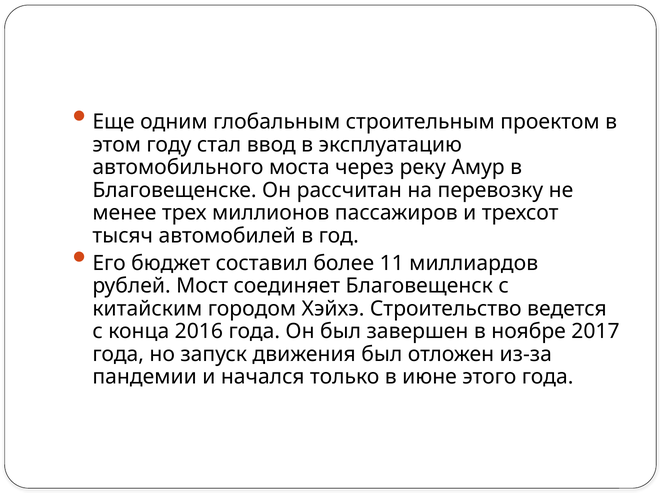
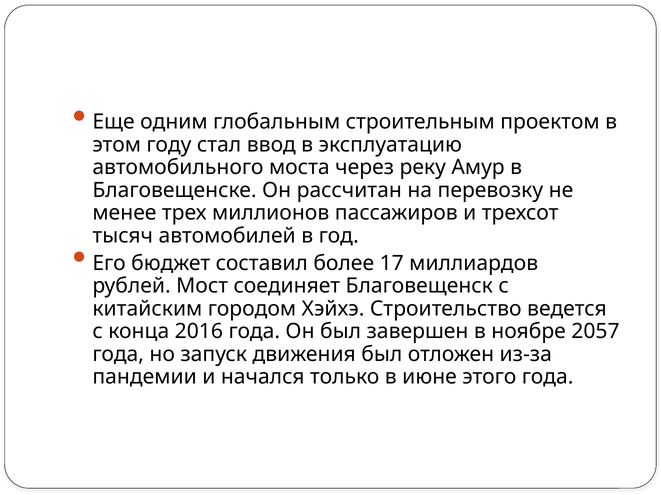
11: 11 -> 17
2017: 2017 -> 2057
